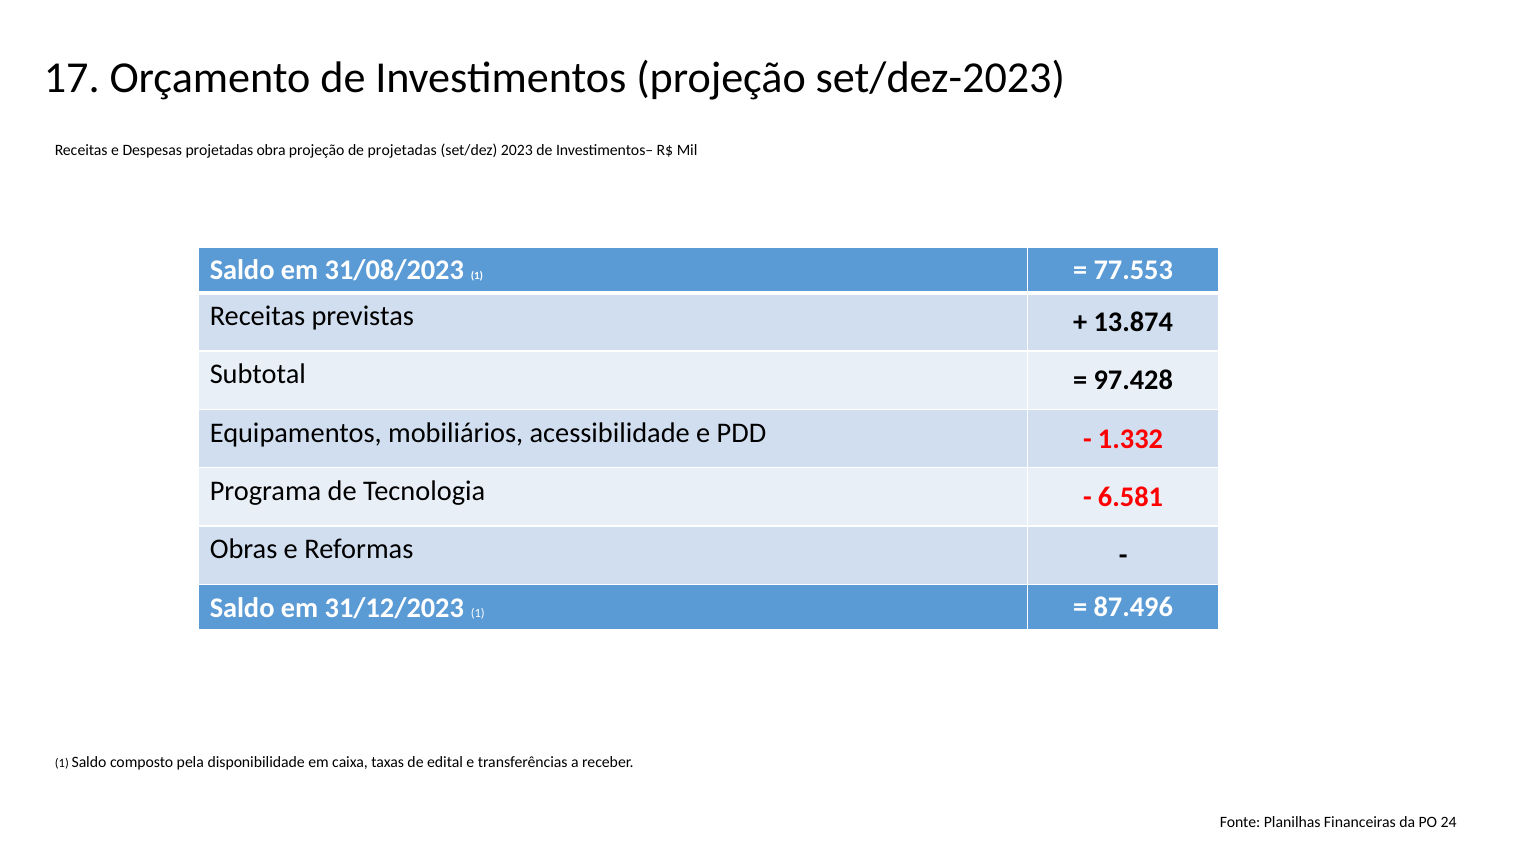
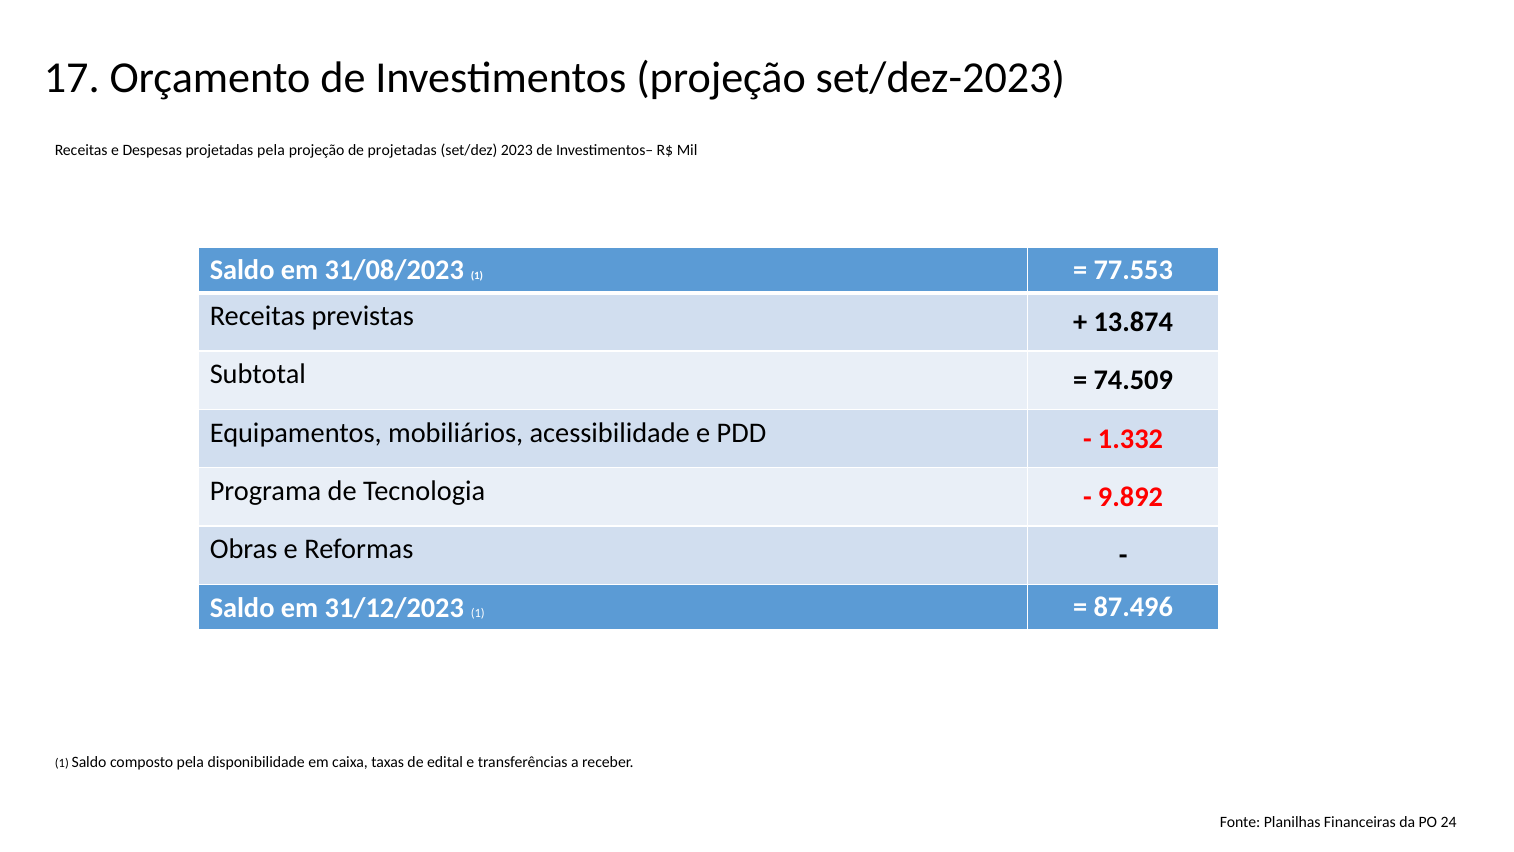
projetadas obra: obra -> pela
97.428: 97.428 -> 74.509
6.581: 6.581 -> 9.892
